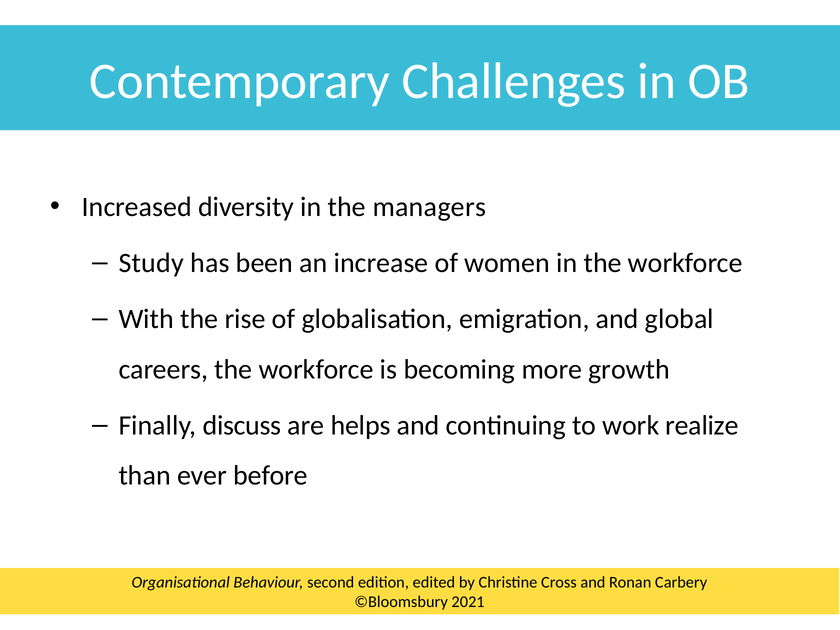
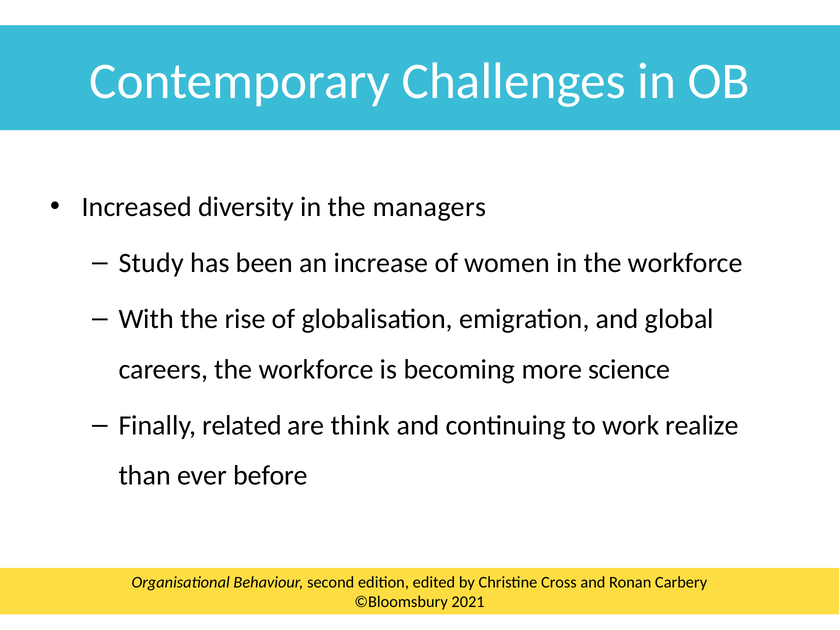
growth: growth -> science
discuss: discuss -> related
helps: helps -> think
